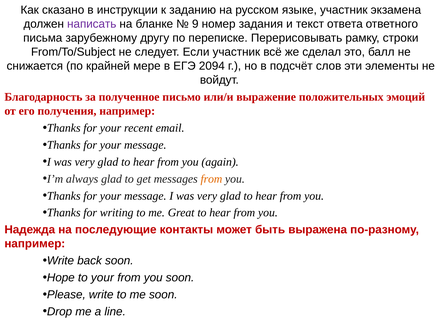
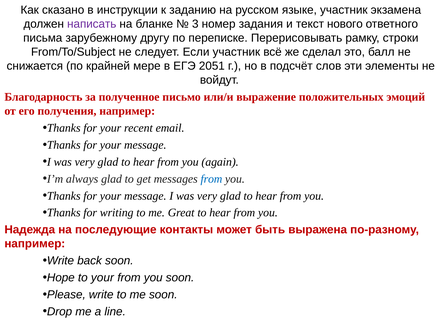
9: 9 -> 3
ответа: ответа -> нового
2094: 2094 -> 2051
from at (211, 179) colour: orange -> blue
